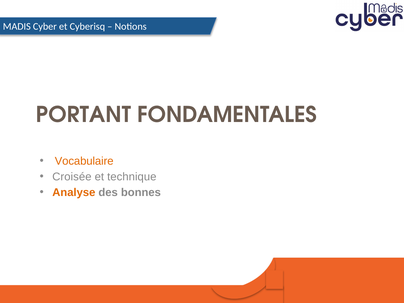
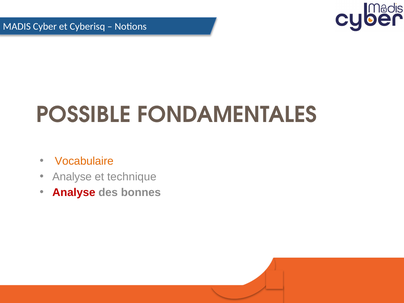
PORTANT: PORTANT -> POSSIBLE
Croisée at (72, 177): Croisée -> Analyse
Analyse at (74, 193) colour: orange -> red
